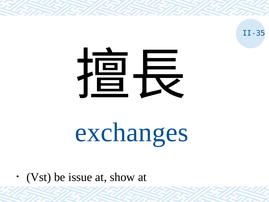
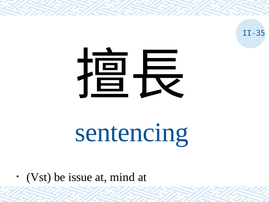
exchanges: exchanges -> sentencing
show: show -> mind
